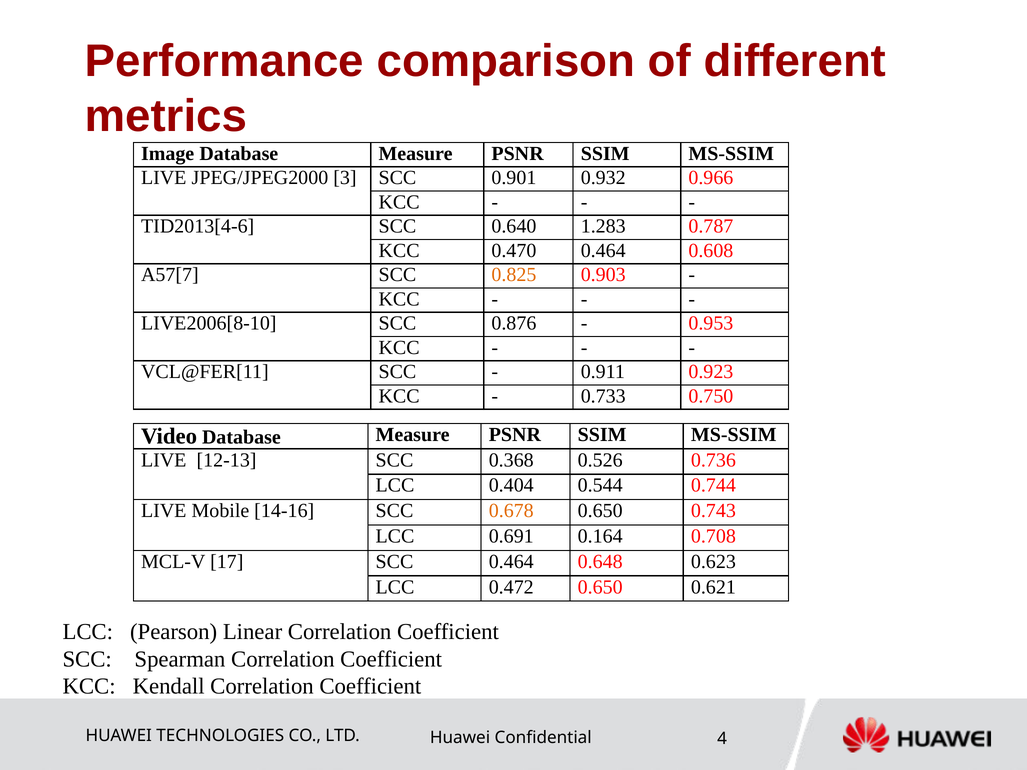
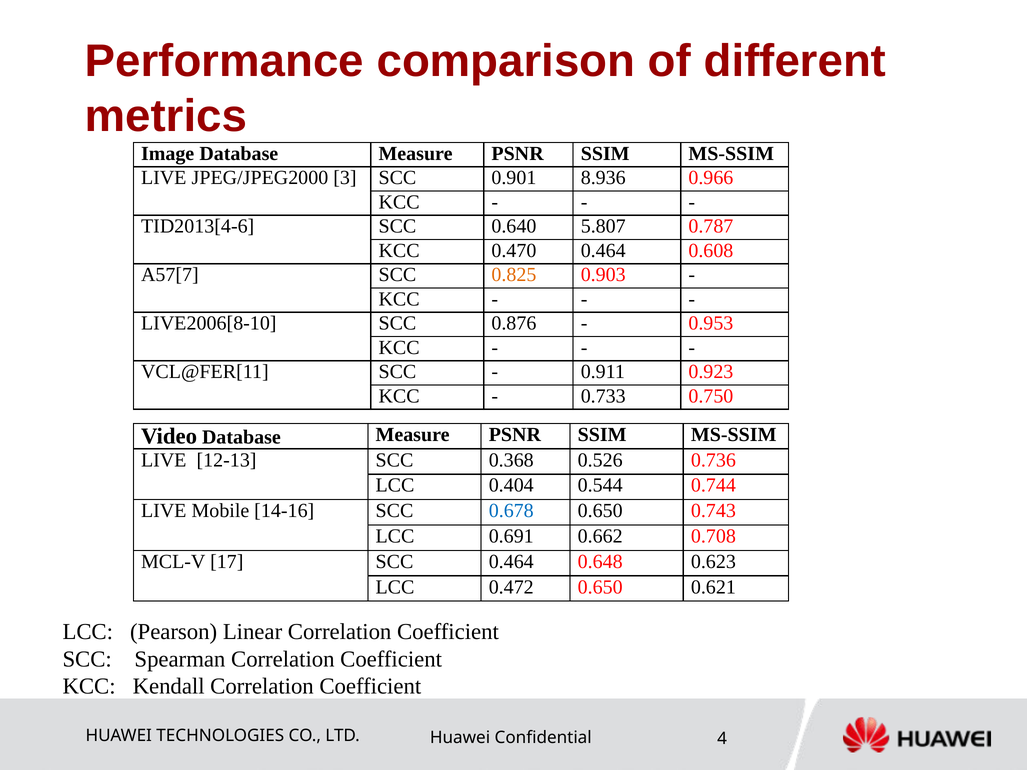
0.932: 0.932 -> 8.936
1.283: 1.283 -> 5.807
0.678 colour: orange -> blue
0.164: 0.164 -> 0.662
